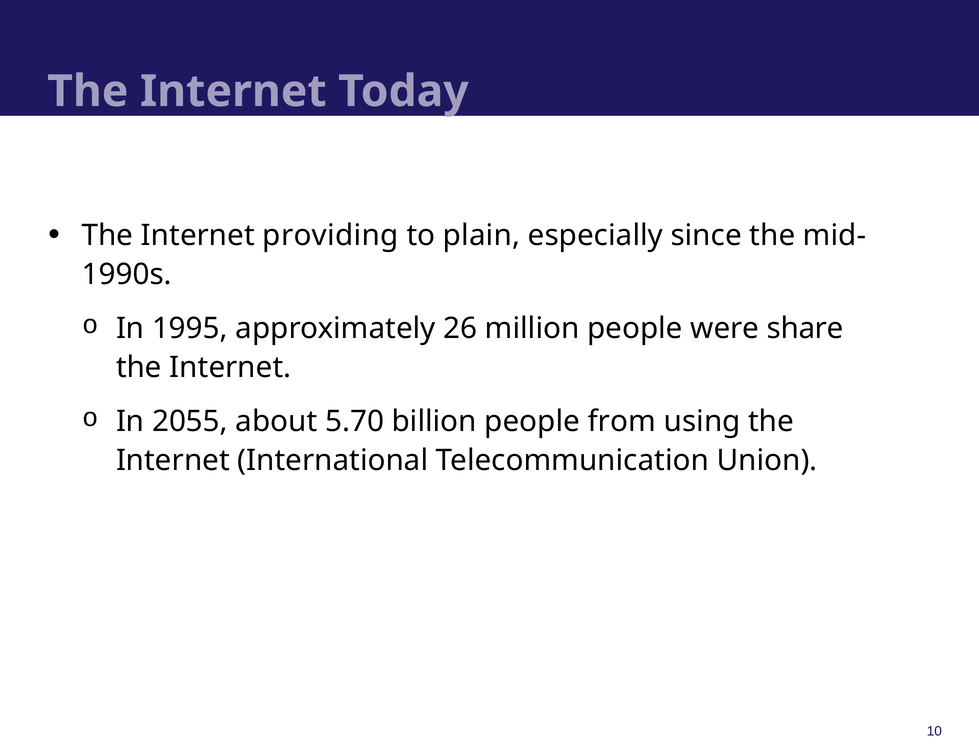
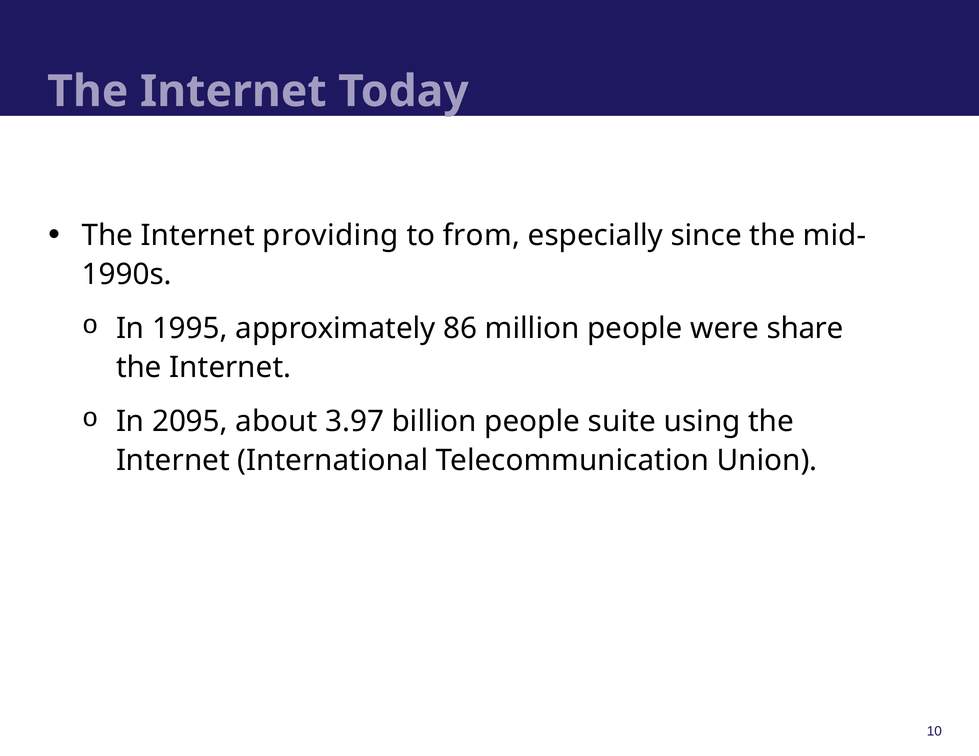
plain: plain -> from
26: 26 -> 86
2055: 2055 -> 2095
5.70: 5.70 -> 3.97
from: from -> suite
